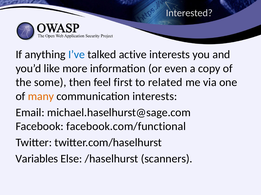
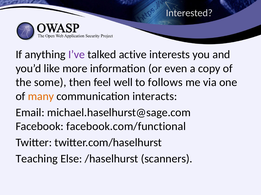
I’ve colour: blue -> purple
first: first -> well
related: related -> follows
communication interests: interests -> interacts
Variables: Variables -> Teaching
